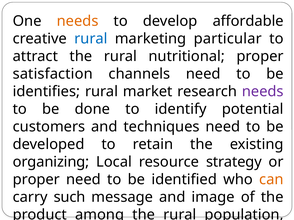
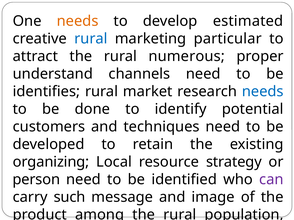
affordable: affordable -> estimated
nutritional: nutritional -> numerous
satisfaction: satisfaction -> understand
needs at (263, 92) colour: purple -> blue
proper at (36, 180): proper -> person
can colour: orange -> purple
